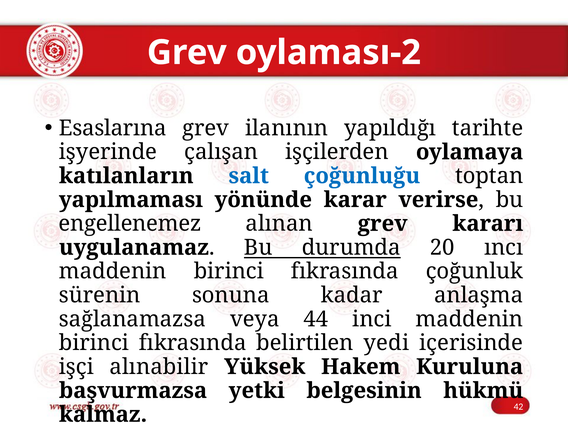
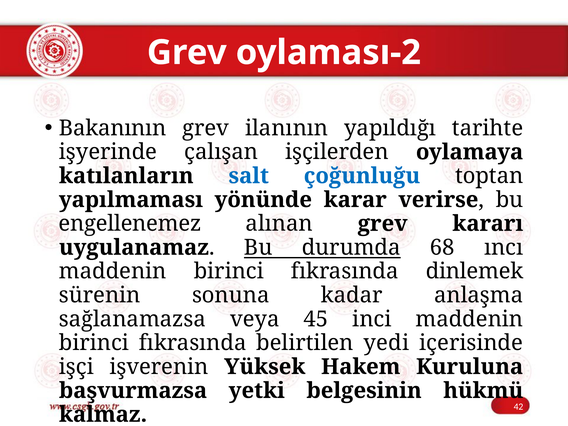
Esaslarına: Esaslarına -> Bakanının
20: 20 -> 68
çoğunluk: çoğunluk -> dinlemek
44: 44 -> 45
alınabilir: alınabilir -> işverenin
